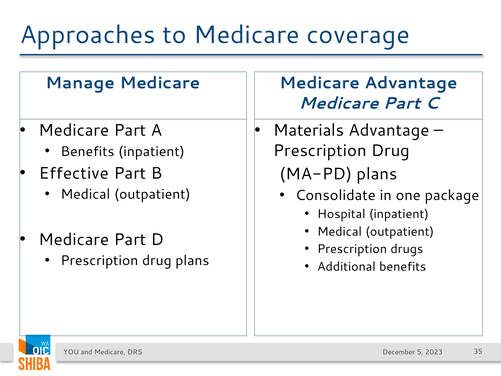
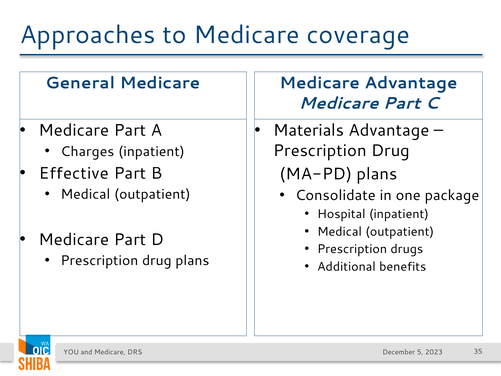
Manage: Manage -> General
Benefits at (87, 151): Benefits -> Charges
